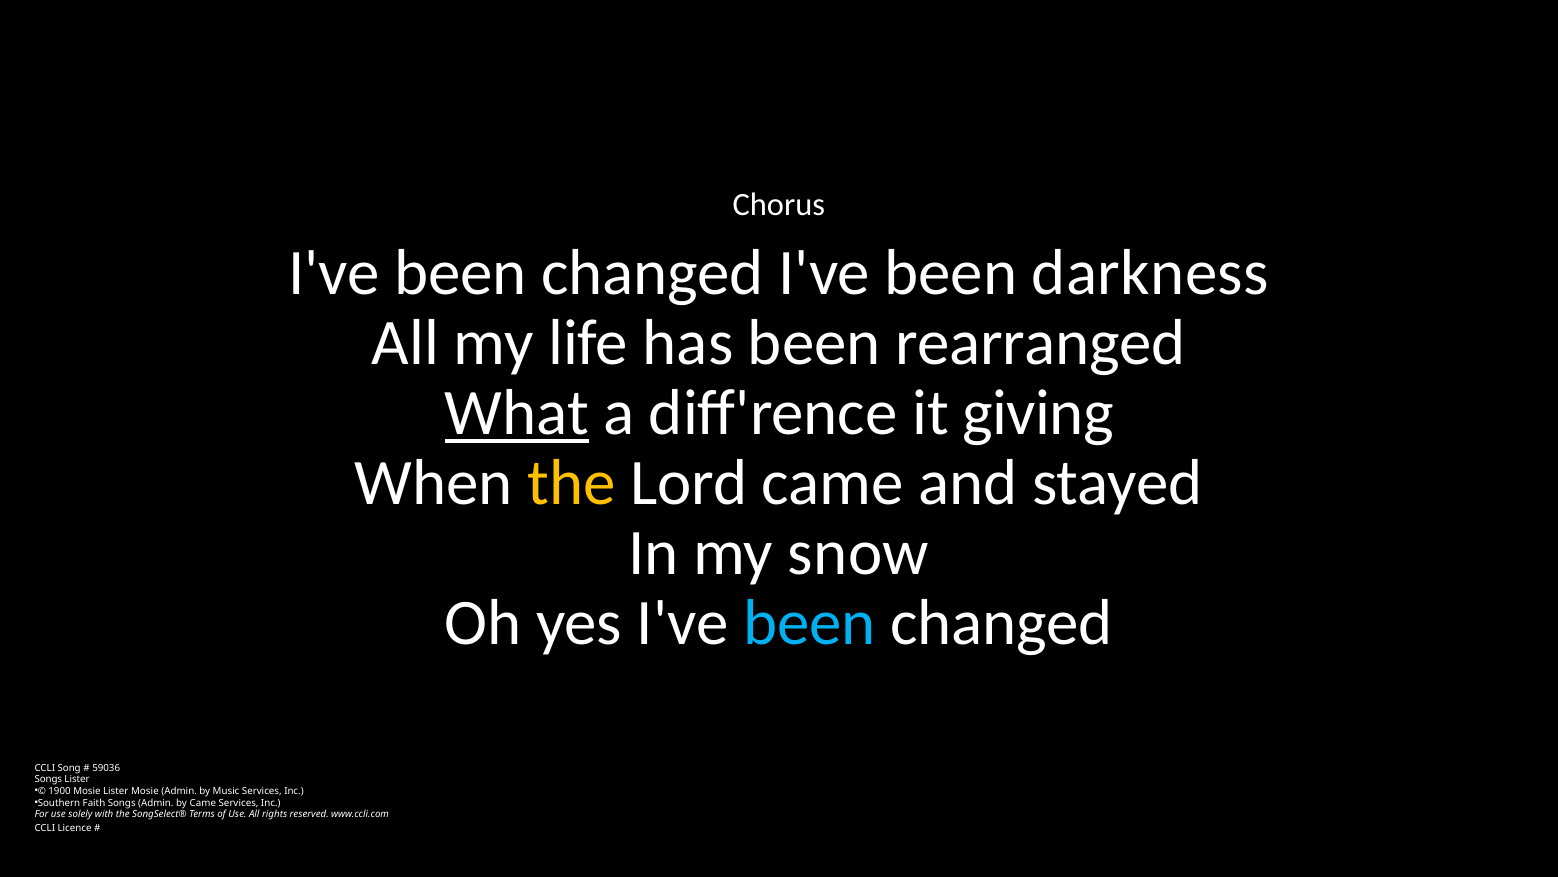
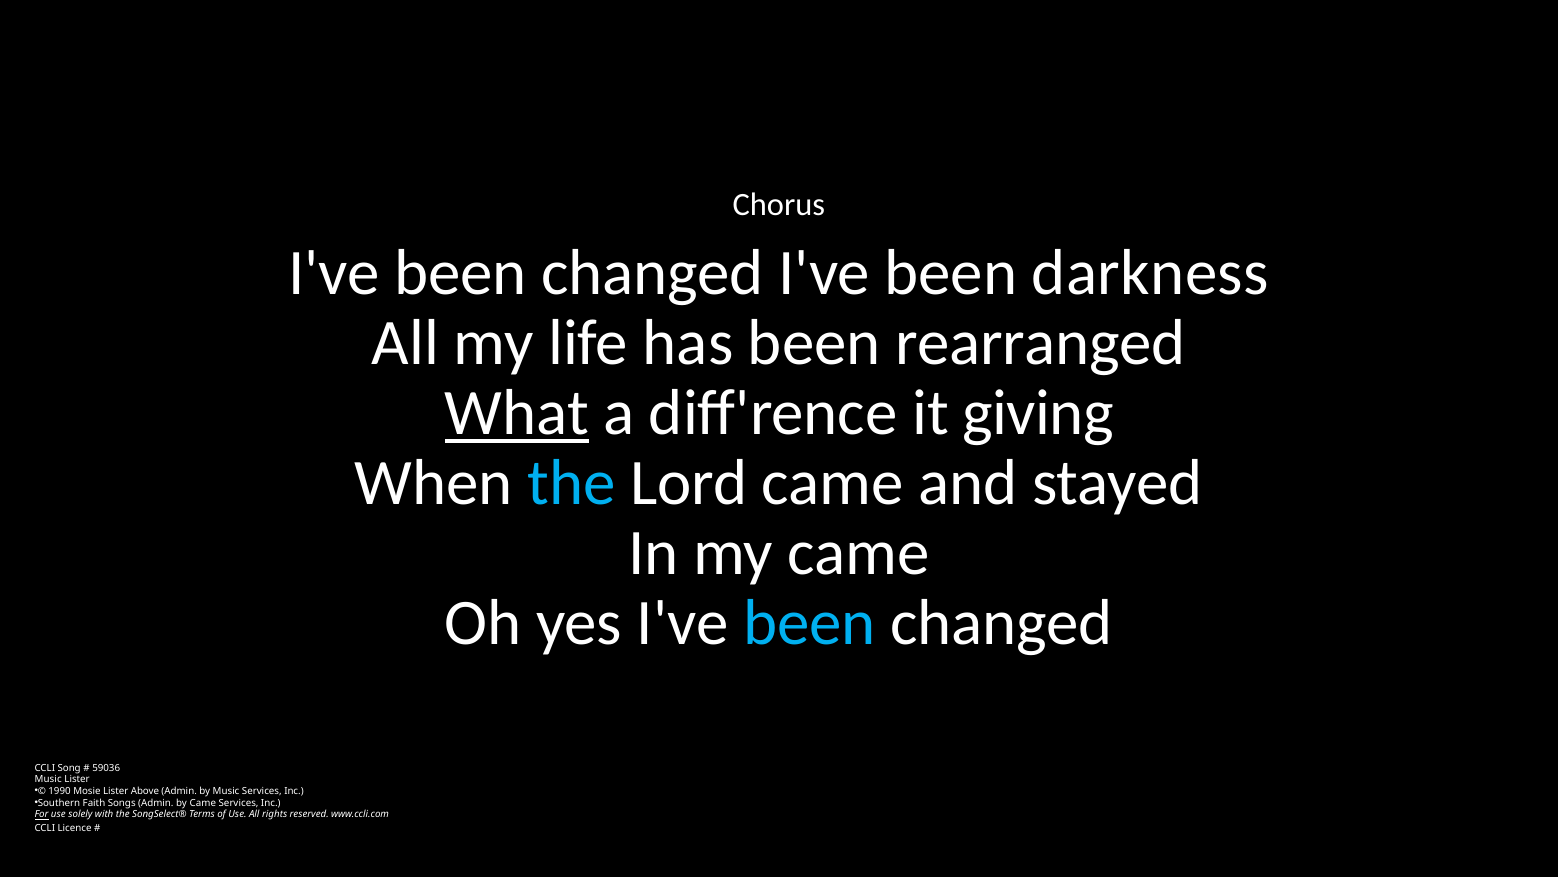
the at (572, 483) colour: yellow -> light blue
my snow: snow -> came
Songs at (48, 779): Songs -> Music
1900: 1900 -> 1990
Lister Mosie: Mosie -> Above
For underline: none -> present
